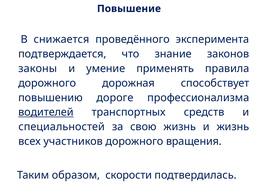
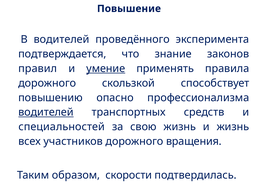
В снижается: снижается -> водителей
законы: законы -> правил
умение underline: none -> present
дорожная: дорожная -> скользкой
дороге: дороге -> опасно
